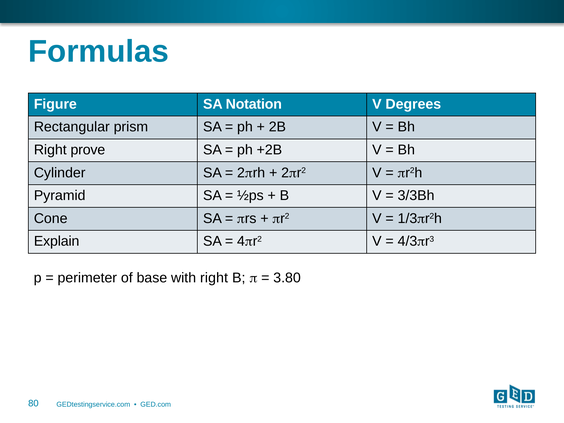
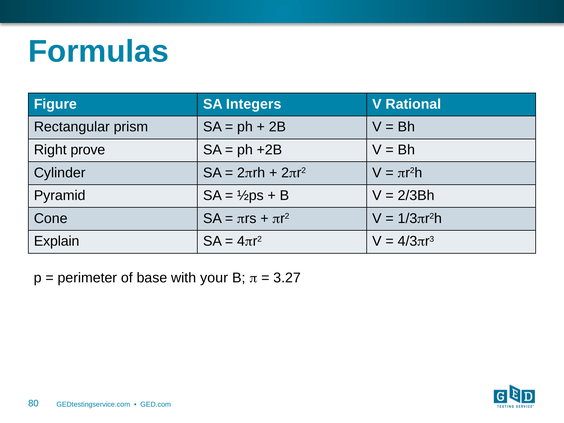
Notation: Notation -> Integers
Degrees: Degrees -> Rational
3/3Bh: 3/3Bh -> 2/3Bh
with right: right -> your
3.80: 3.80 -> 3.27
